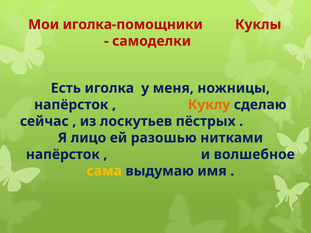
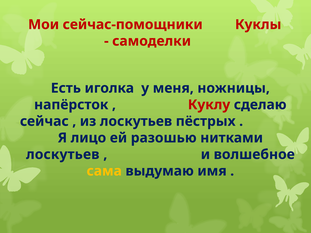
иголка-помощники: иголка-помощники -> сейчас-помощники
Куклу colour: orange -> red
напёрсток at (63, 155): напёрсток -> лоскутьев
